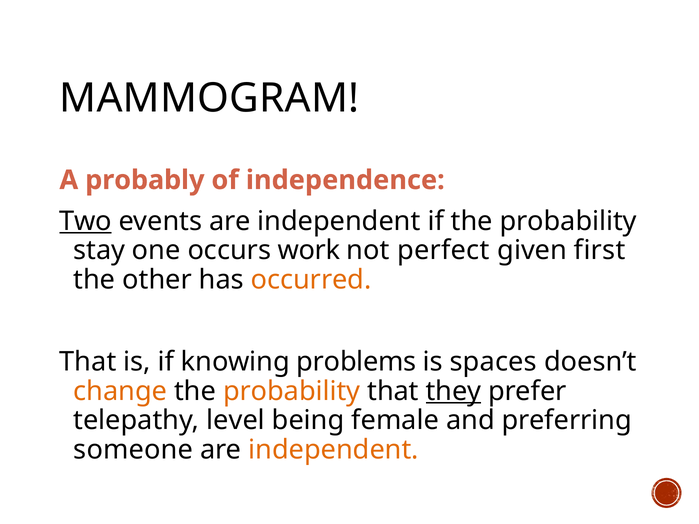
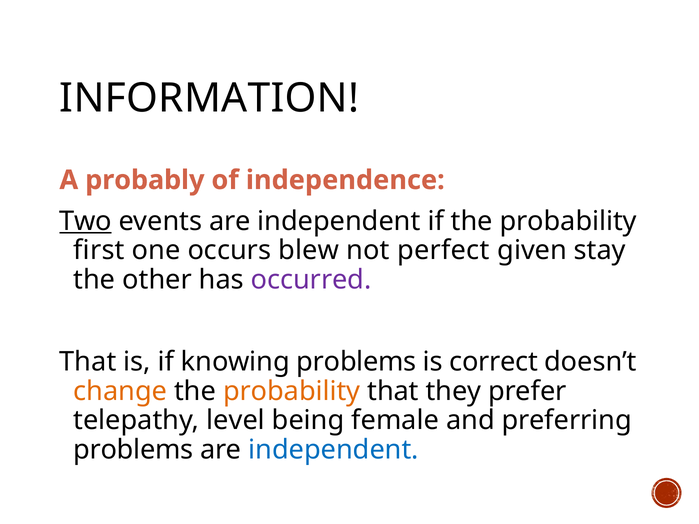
MAMMOGRAM: MAMMOGRAM -> INFORMATION
stay: stay -> first
work: work -> blew
first: first -> stay
occurred colour: orange -> purple
spaces: spaces -> correct
they underline: present -> none
someone at (133, 450): someone -> problems
independent at (334, 450) colour: orange -> blue
